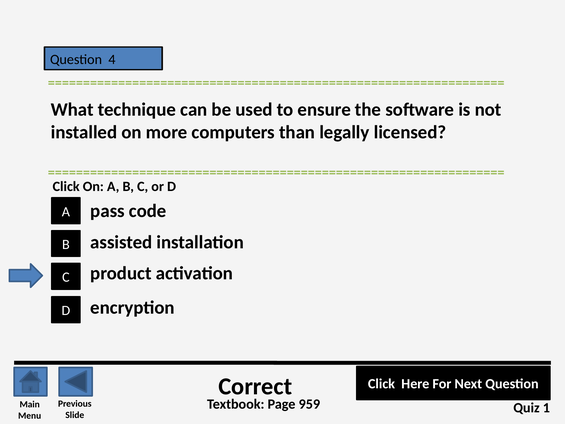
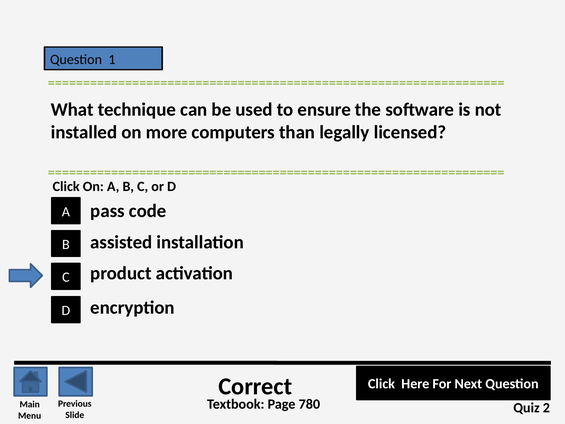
4: 4 -> 1
959: 959 -> 780
1: 1 -> 2
